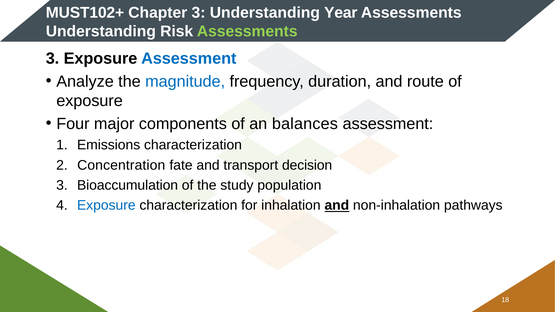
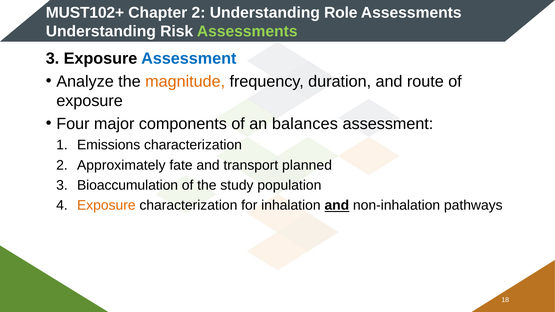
Chapter 3: 3 -> 2
Year: Year -> Role
magnitude colour: blue -> orange
Concentration: Concentration -> Approximately
decision: decision -> planned
Exposure at (106, 206) colour: blue -> orange
